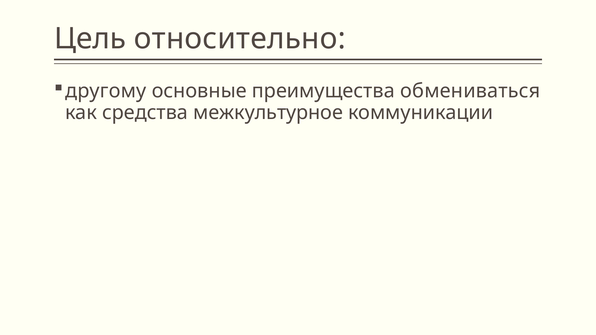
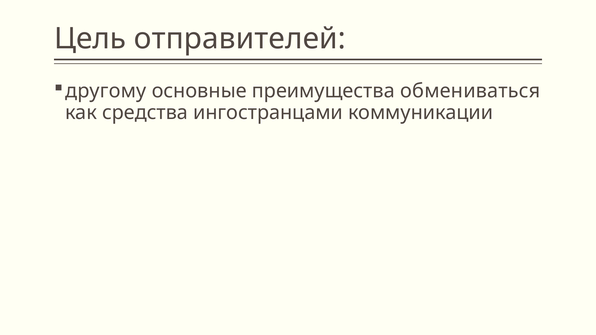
относительно: относительно -> отправителей
межкультурное: межкультурное -> ингостранцами
